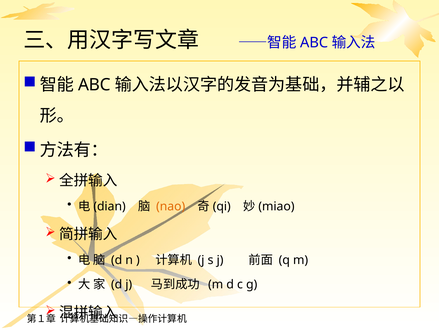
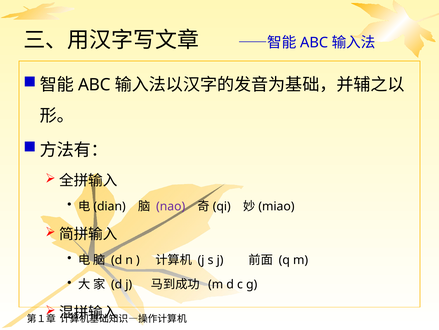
nao colour: orange -> purple
